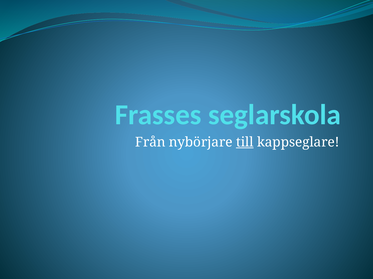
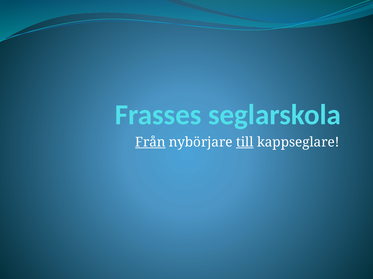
Från underline: none -> present
